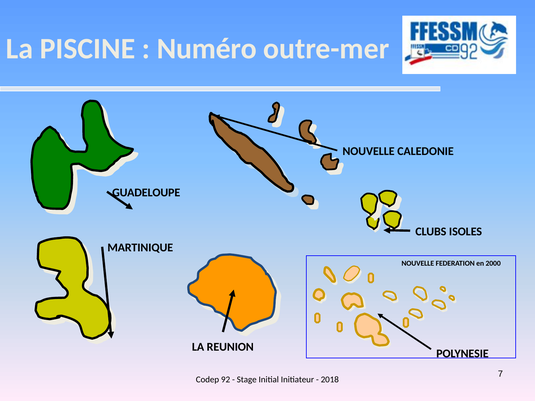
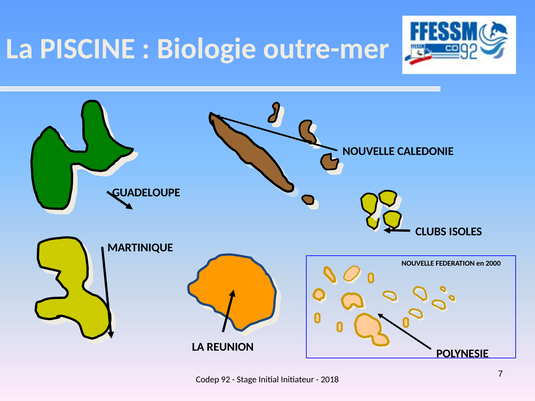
Numéro: Numéro -> Biologie
